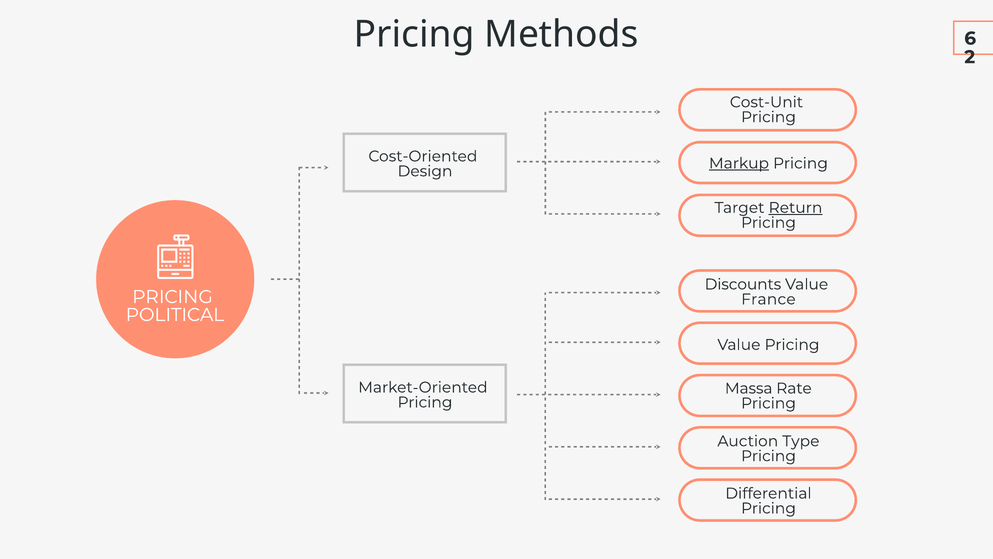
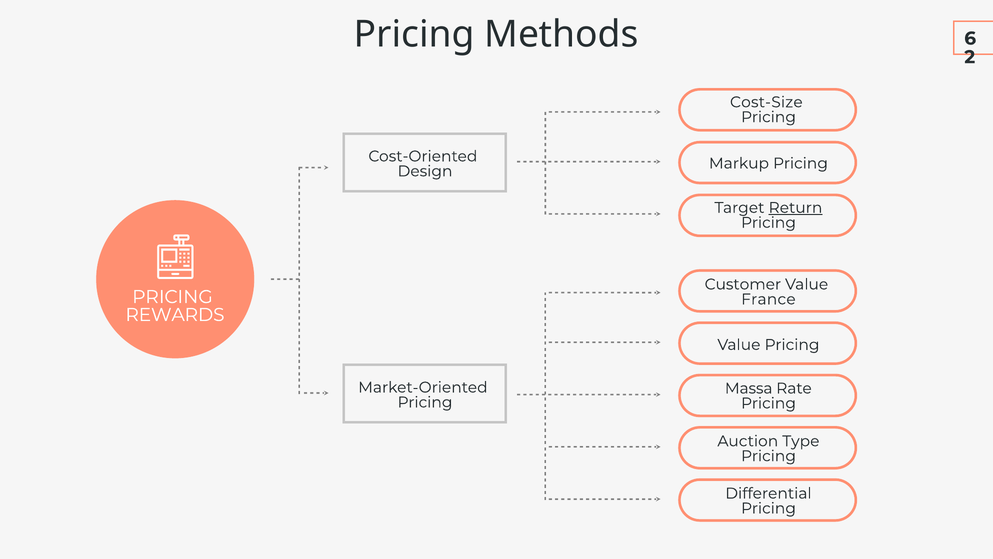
Cost-Unit: Cost-Unit -> Cost-Size
Markup underline: present -> none
Discounts: Discounts -> Customer
POLITICAL: POLITICAL -> REWARDS
